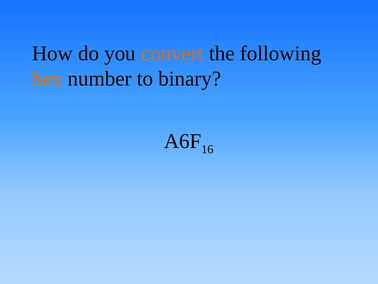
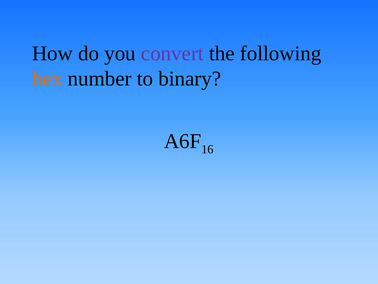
convert colour: orange -> purple
